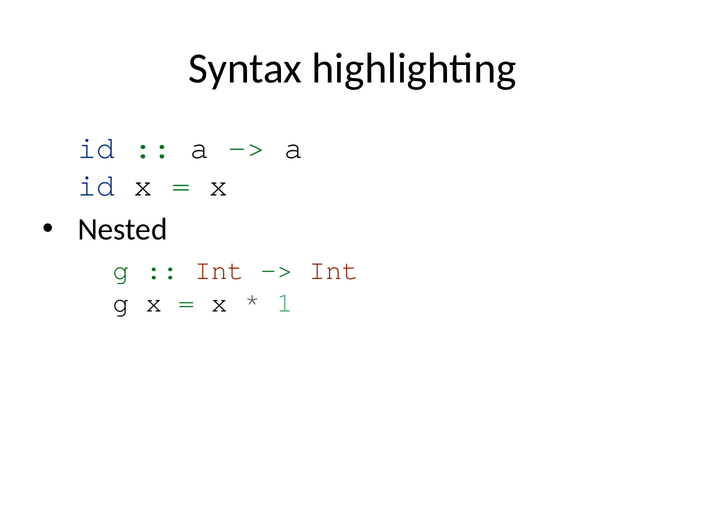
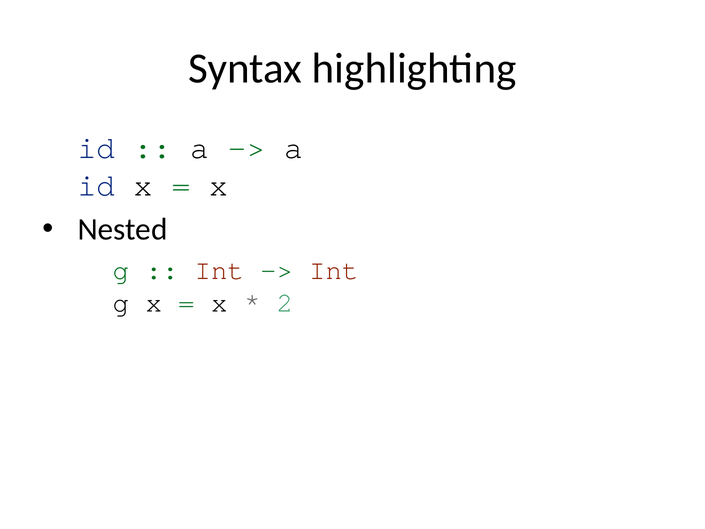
1: 1 -> 2
